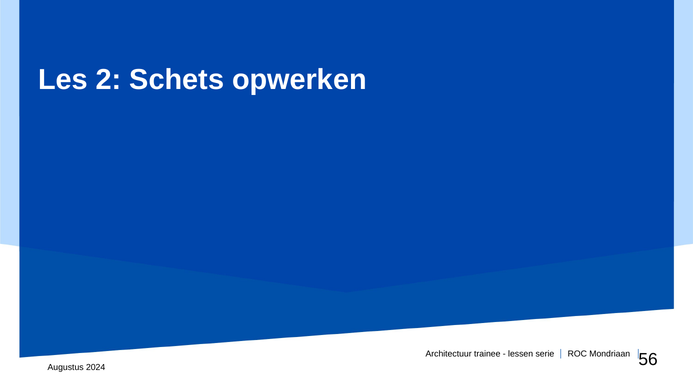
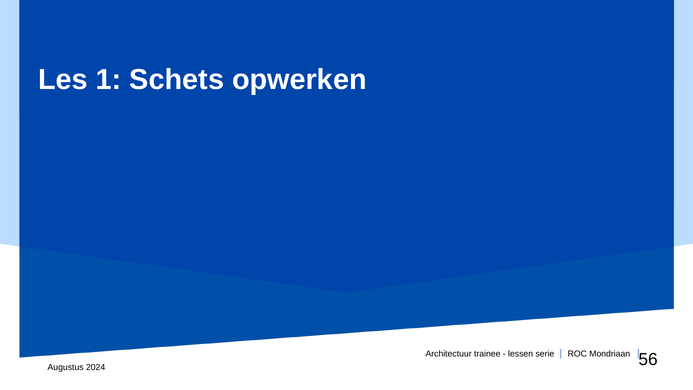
2: 2 -> 1
